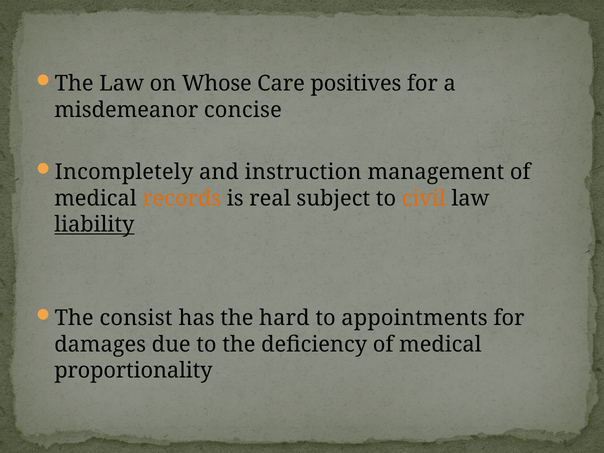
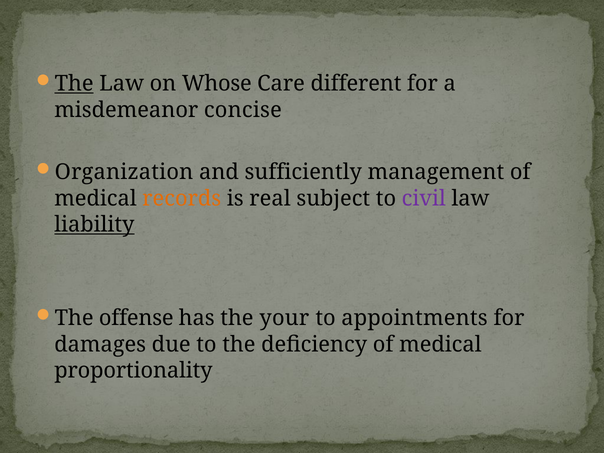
The at (74, 84) underline: none -> present
positives: positives -> different
Incompletely: Incompletely -> Organization
instruction: instruction -> sufficiently
civil colour: orange -> purple
consist: consist -> offense
hard: hard -> your
